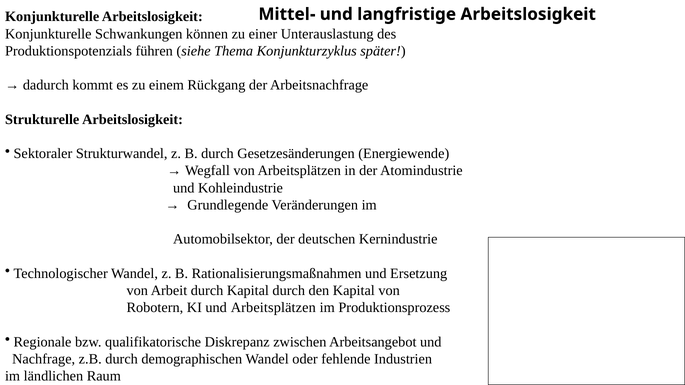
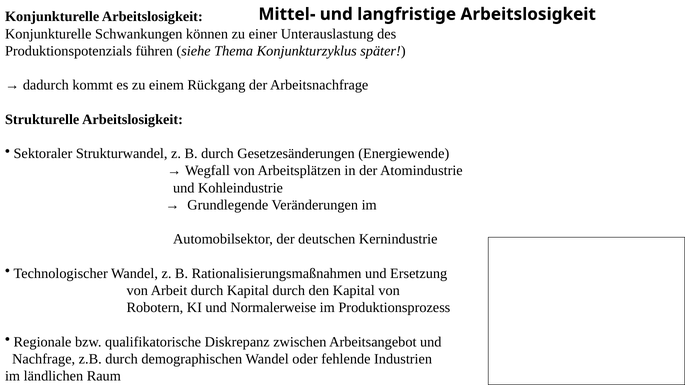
und Arbeitsplätzen: Arbeitsplätzen -> Normalerweise
